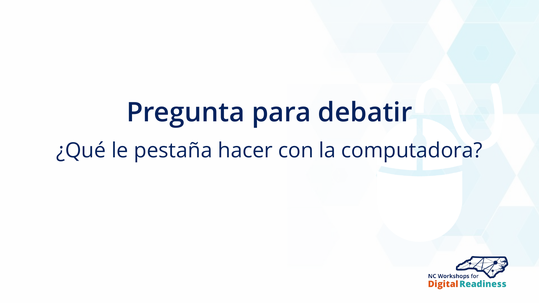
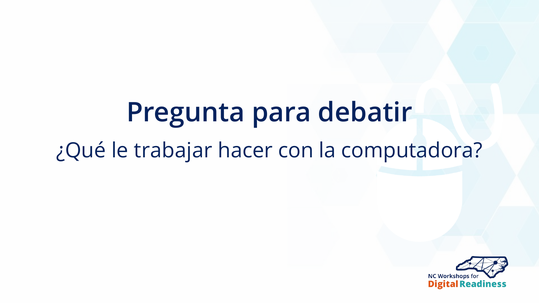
pestaña: pestaña -> trabajar
